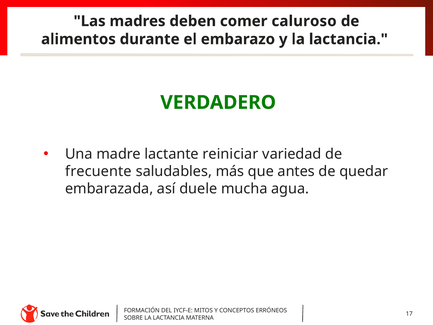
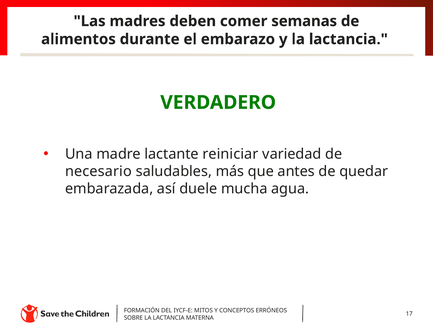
caluroso: caluroso -> semanas
frecuente: frecuente -> necesario
